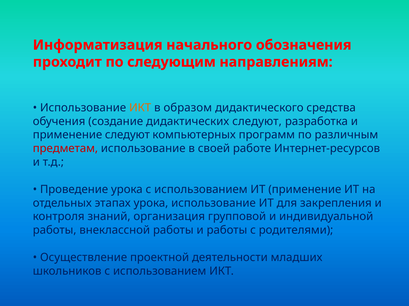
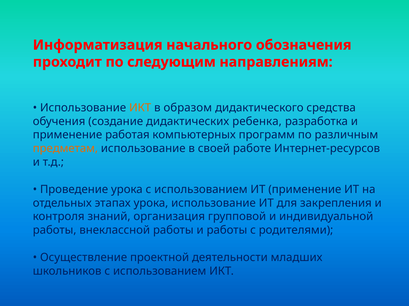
дидактических следуют: следуют -> ребенка
применение следуют: следуют -> работая
предметам colour: red -> orange
